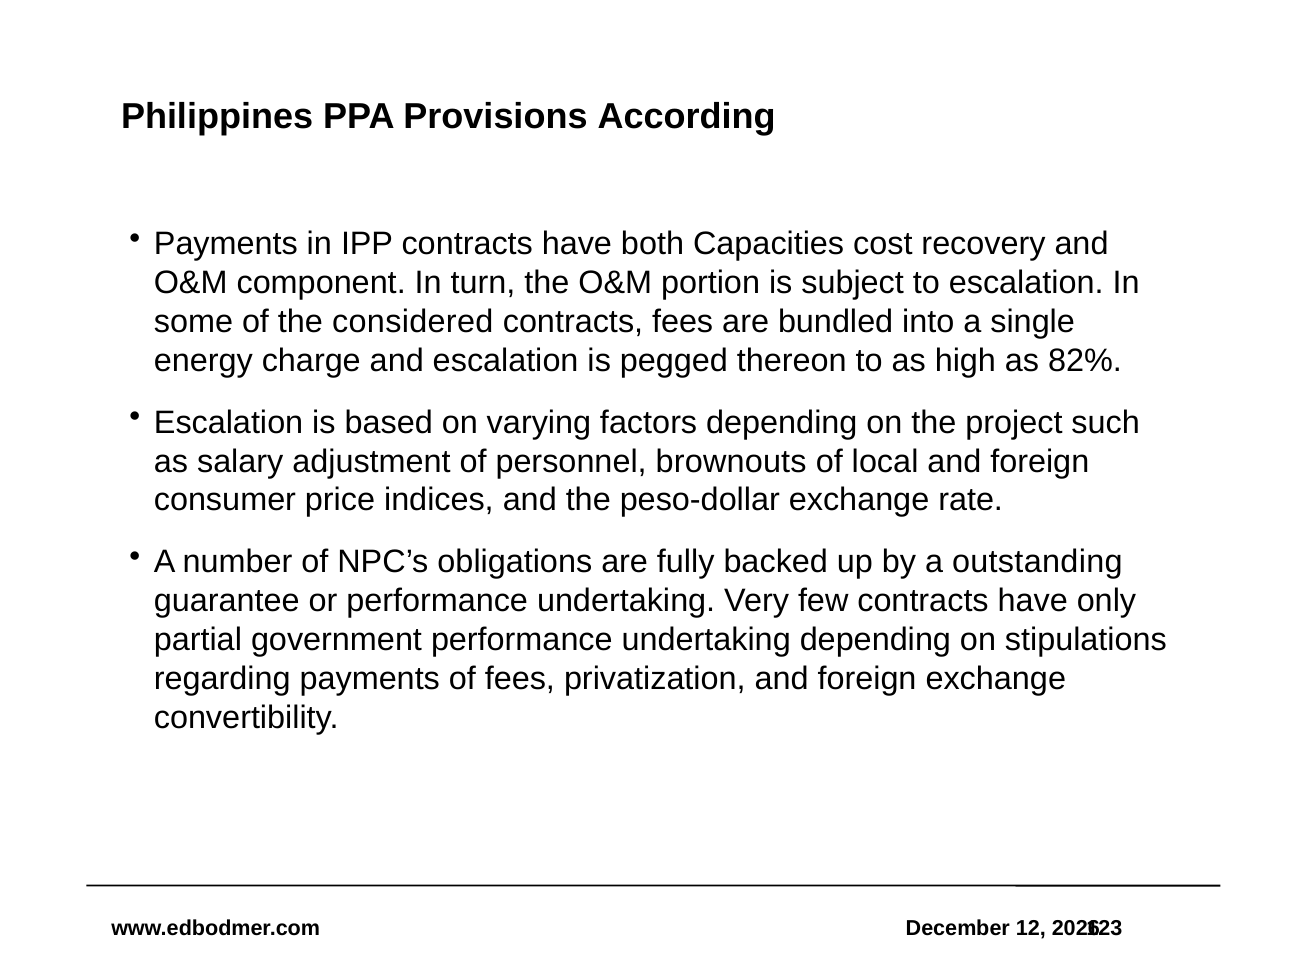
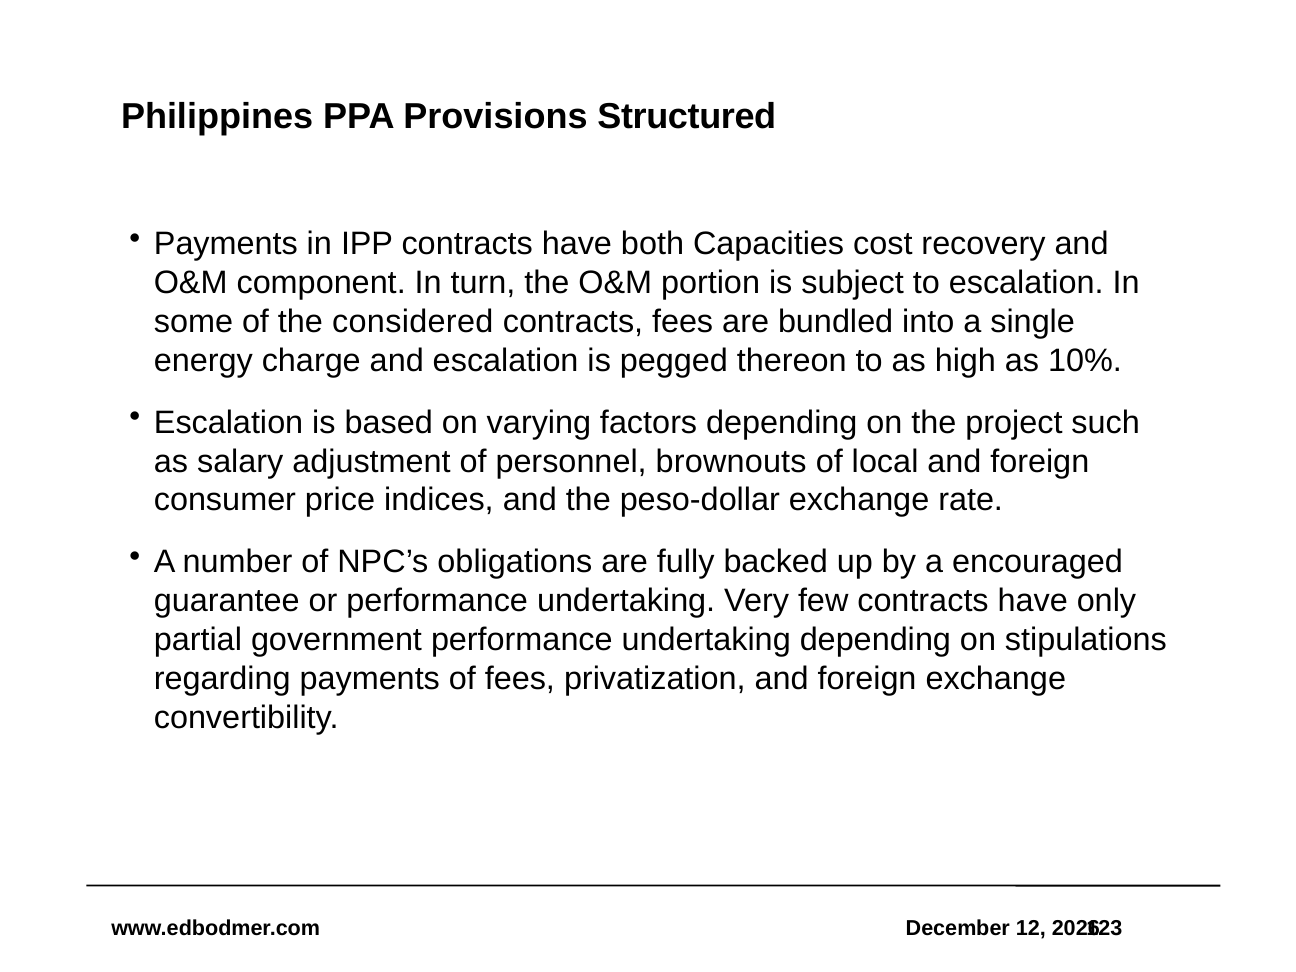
According: According -> Structured
82%: 82% -> 10%
outstanding: outstanding -> encouraged
